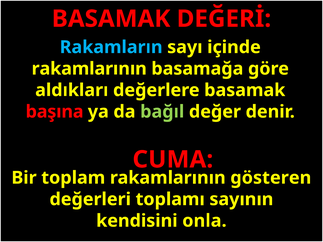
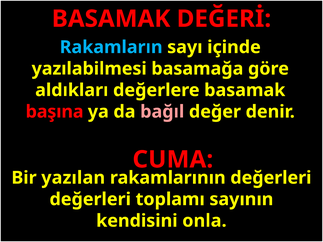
rakamlarının at (89, 69): rakamlarının -> yazılabilmesi
bağıl colour: light green -> pink
toplam: toplam -> yazılan
rakamlarının gösteren: gösteren -> değerleri
